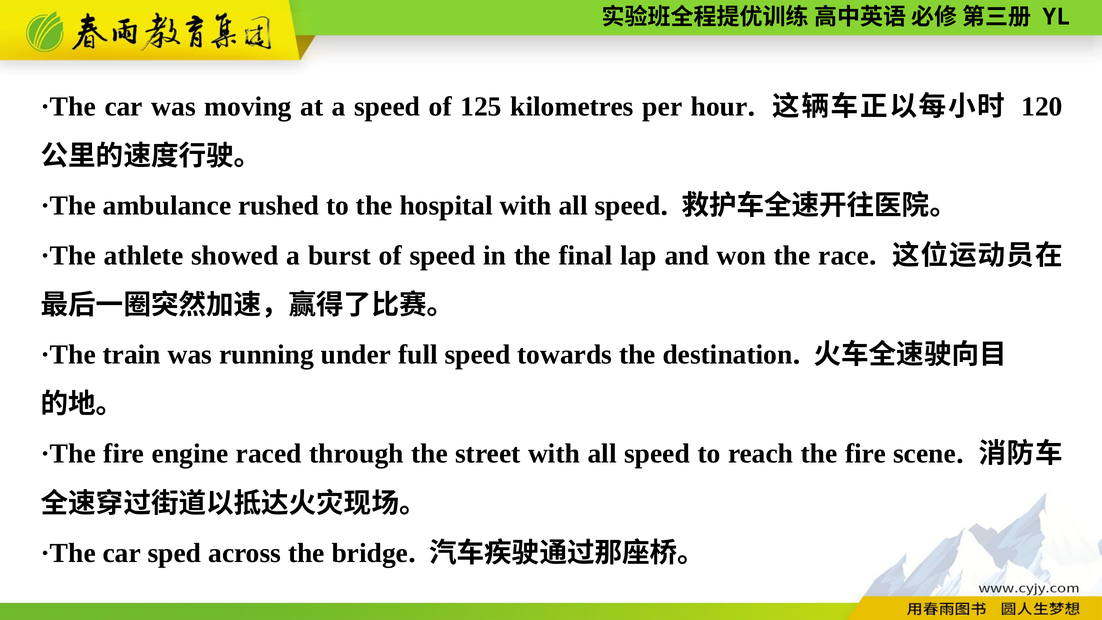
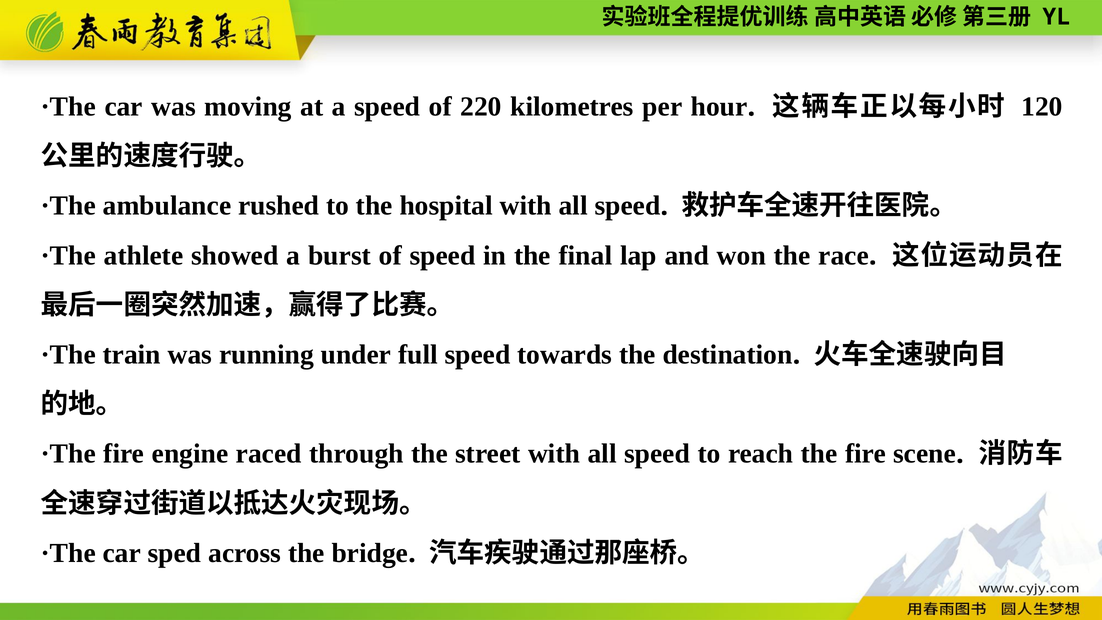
125: 125 -> 220
